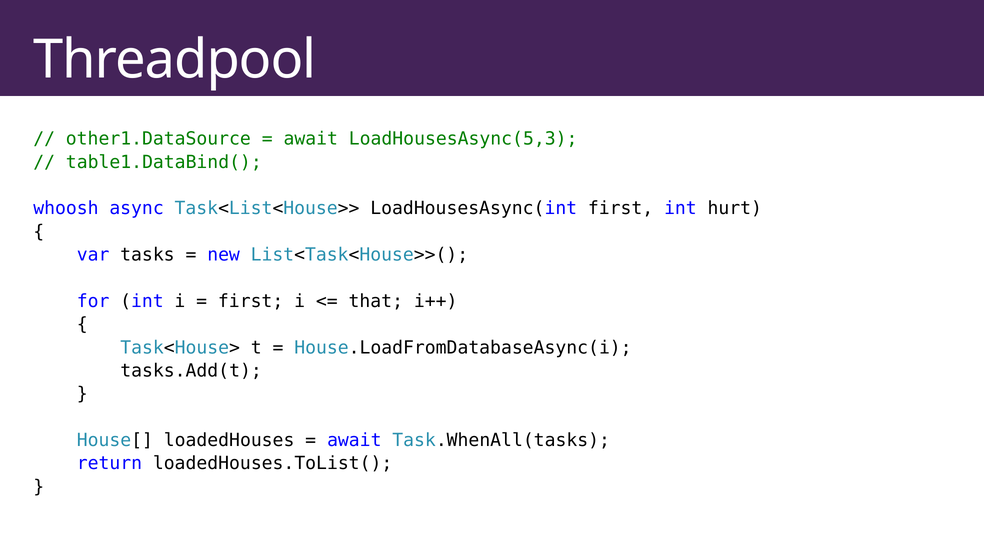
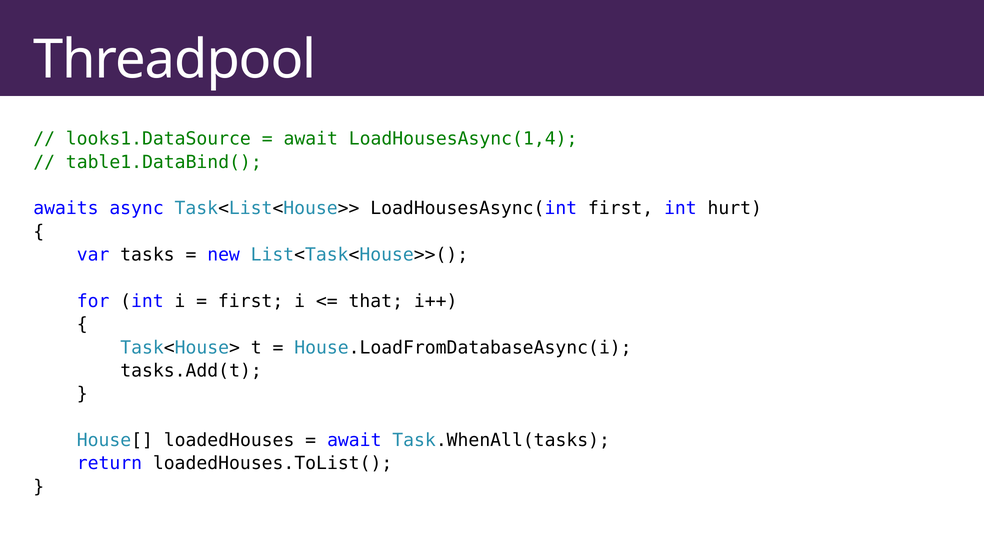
other1.DataSource: other1.DataSource -> looks1.DataSource
LoadHousesAsync(5,3: LoadHousesAsync(5,3 -> LoadHousesAsync(1,4
whoosh: whoosh -> awaits
